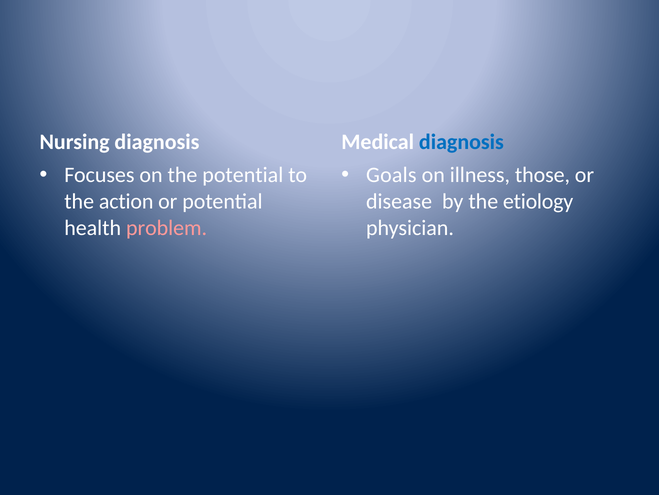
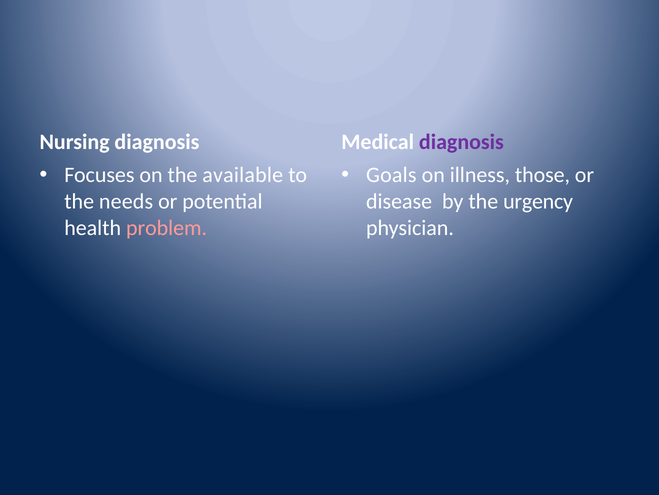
diagnosis at (461, 142) colour: blue -> purple
the potential: potential -> available
action: action -> needs
etiology: etiology -> urgency
